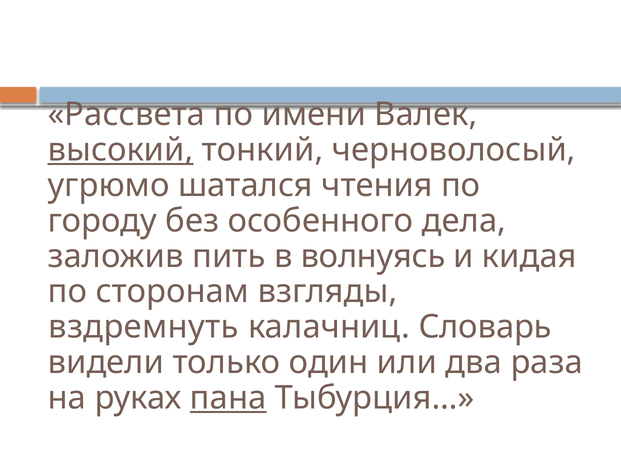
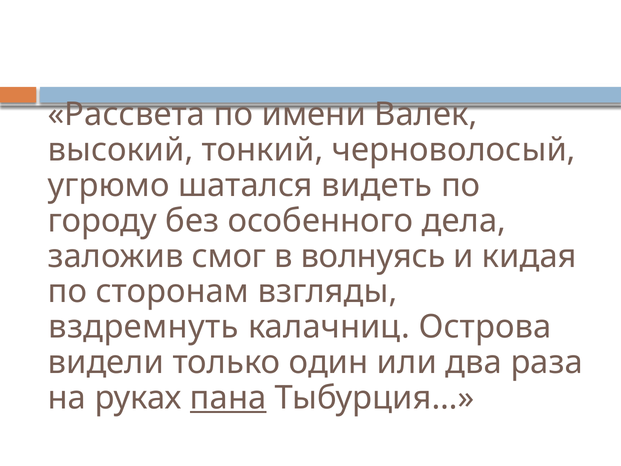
высокий underline: present -> none
чтения: чтения -> видеть
пить: пить -> смог
Словарь: Словарь -> Острова
